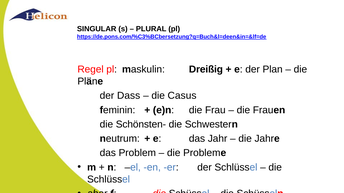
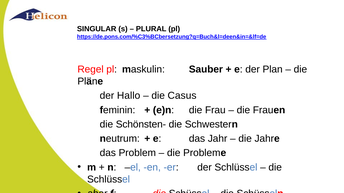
Dreißig: Dreißig -> Sauber
Dass: Dass -> Hallo
